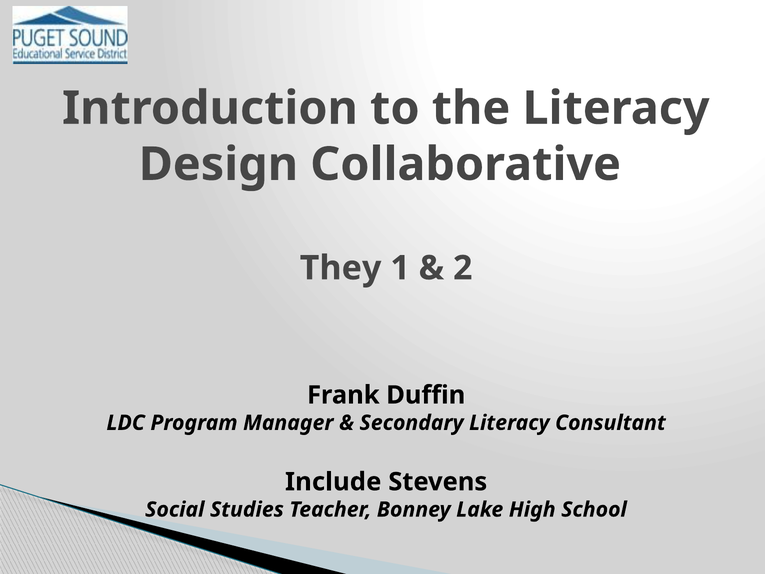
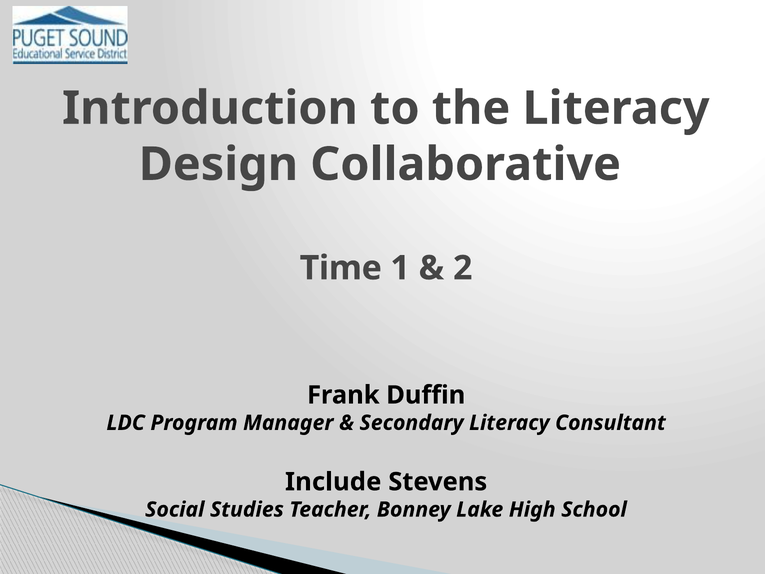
They: They -> Time
